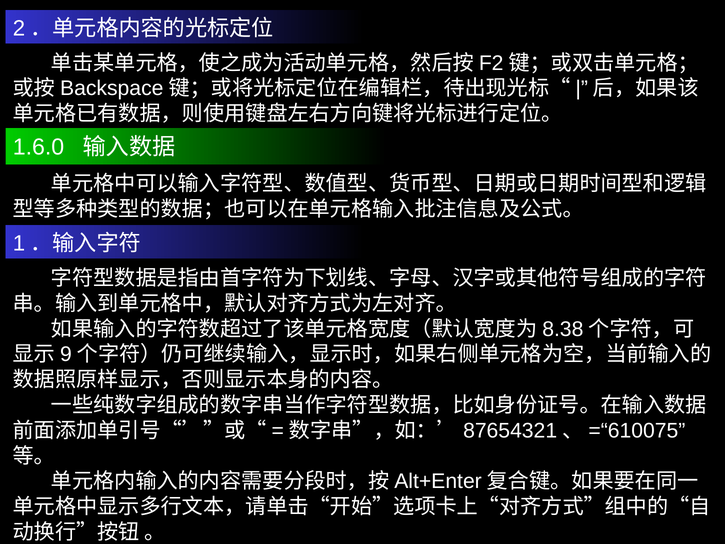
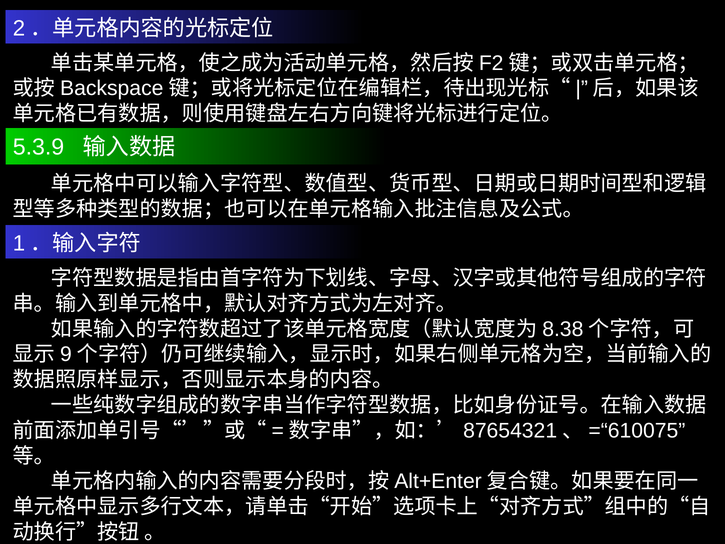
1.6.0: 1.6.0 -> 5.3.9
